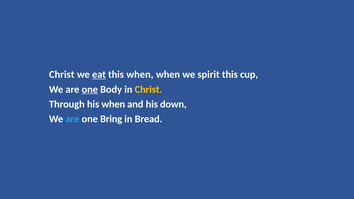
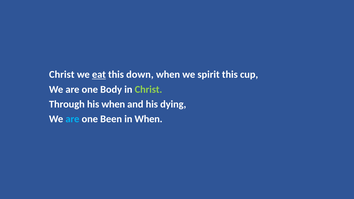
this when: when -> down
one at (90, 89) underline: present -> none
Christ at (148, 89) colour: yellow -> light green
down: down -> dying
Bring: Bring -> Been
in Bread: Bread -> When
